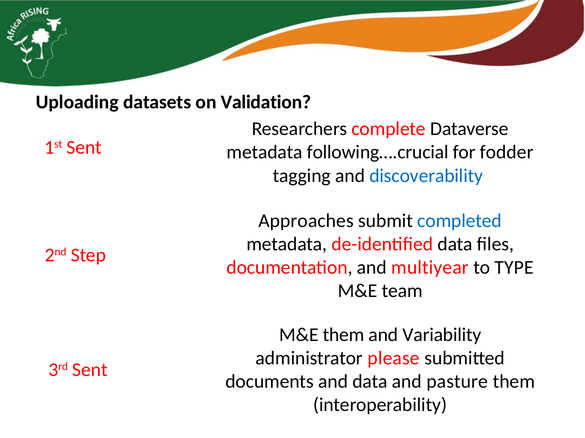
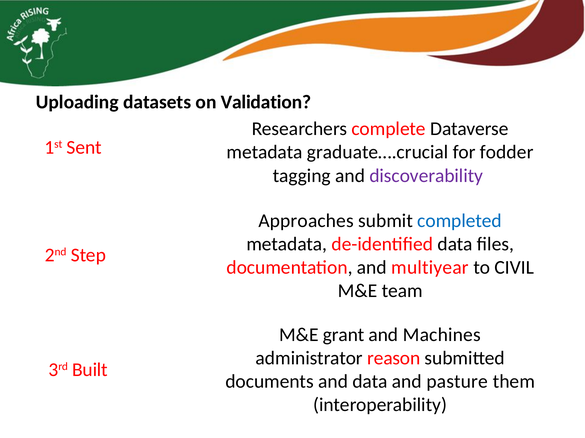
following….crucial: following….crucial -> graduate….crucial
discoverability colour: blue -> purple
TYPE: TYPE -> CIVIL
M&E them: them -> grant
Variability: Variability -> Machines
please: please -> reason
3rd Sent: Sent -> Built
